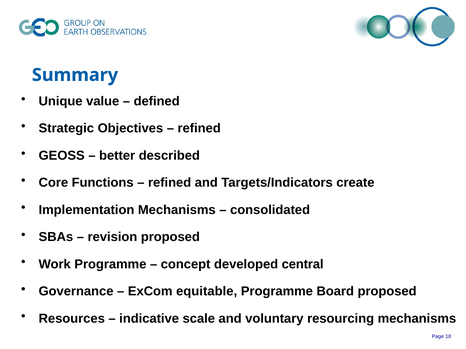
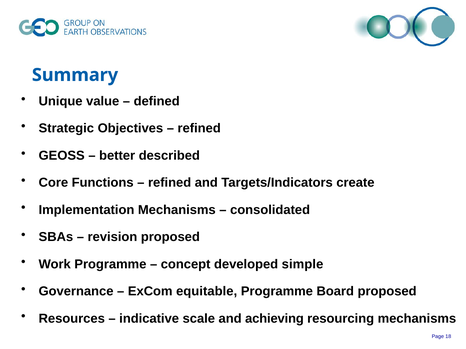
central: central -> simple
voluntary: voluntary -> achieving
